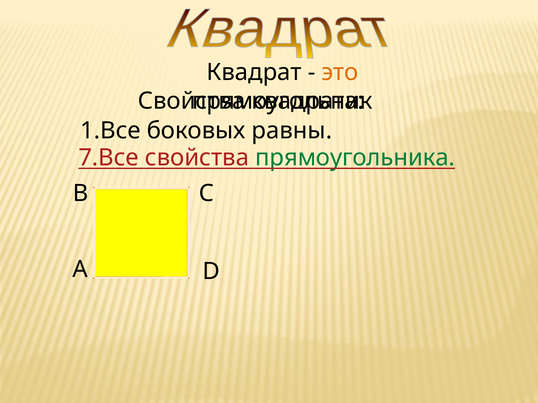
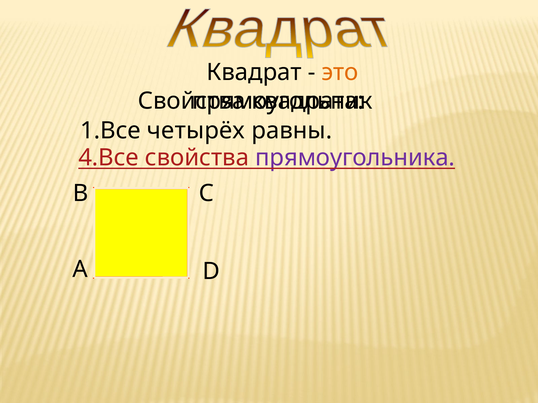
боковых: боковых -> четырёх
7.Все: 7.Все -> 4.Все
прямоугольника colour: green -> purple
